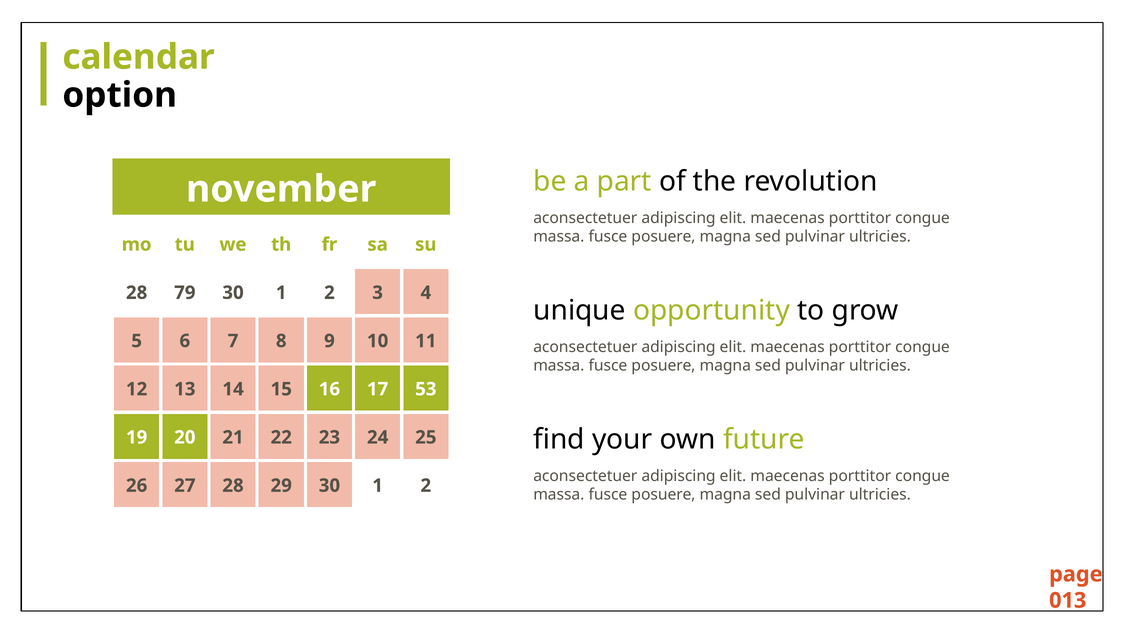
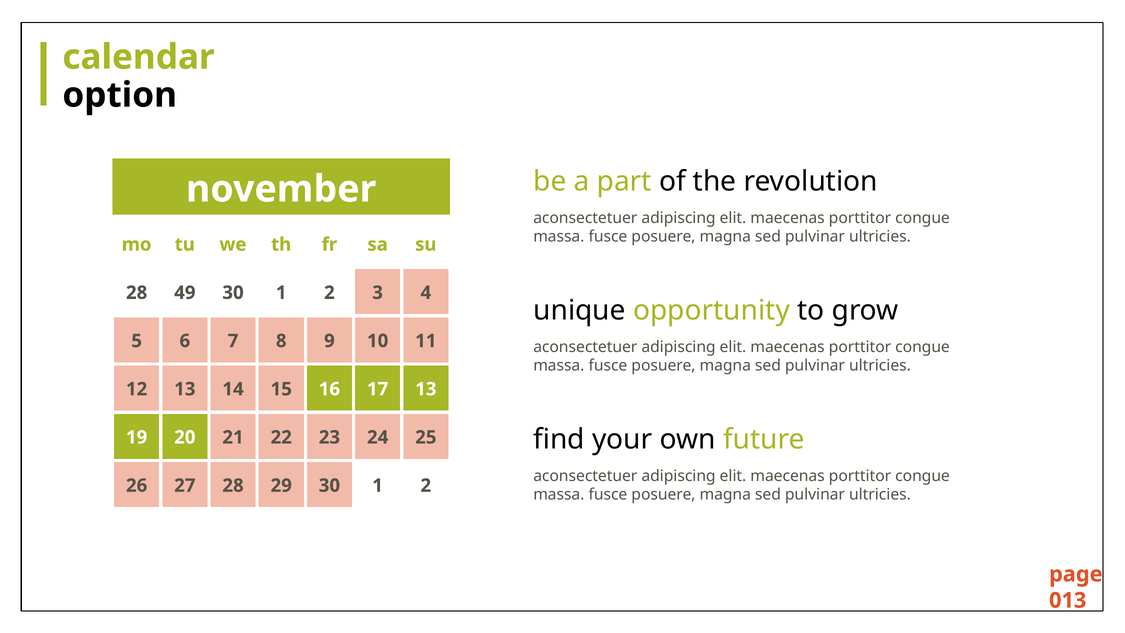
79: 79 -> 49
17 53: 53 -> 13
